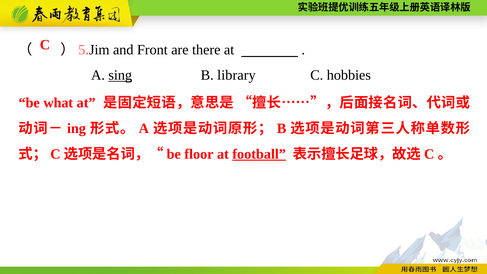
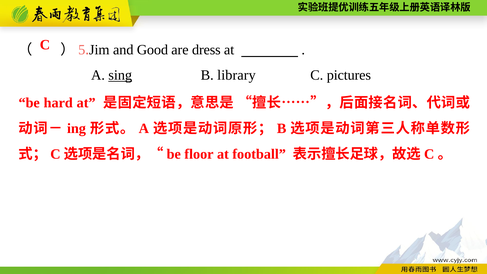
Front: Front -> Good
there: there -> dress
hobbies: hobbies -> pictures
what: what -> hard
football underline: present -> none
